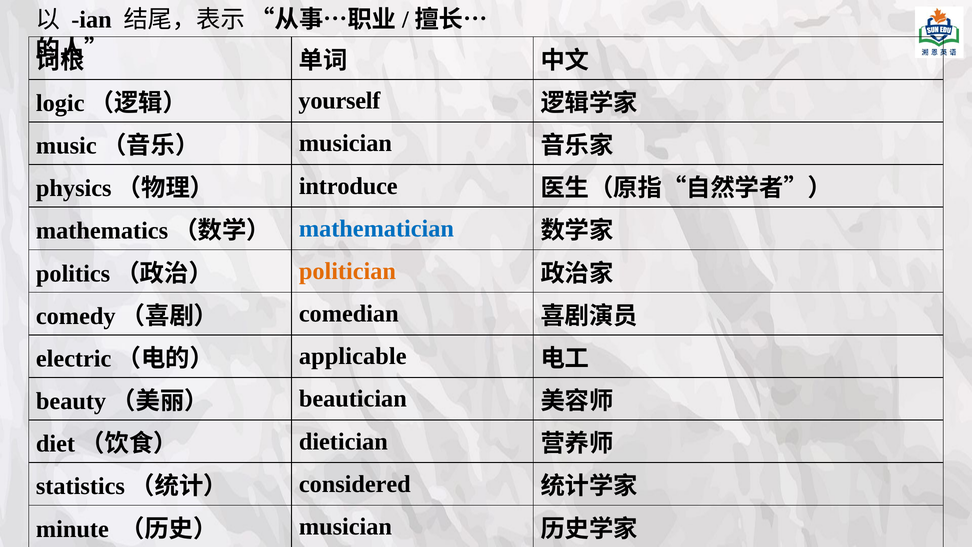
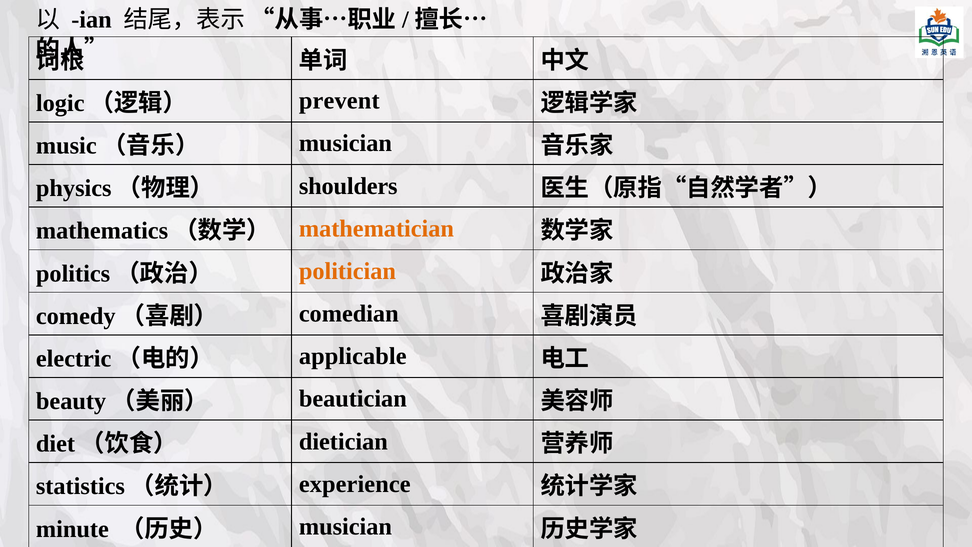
yourself: yourself -> prevent
introduce: introduce -> shoulders
mathematician colour: blue -> orange
considered: considered -> experience
